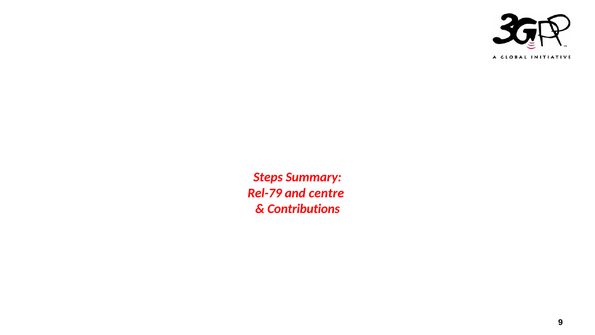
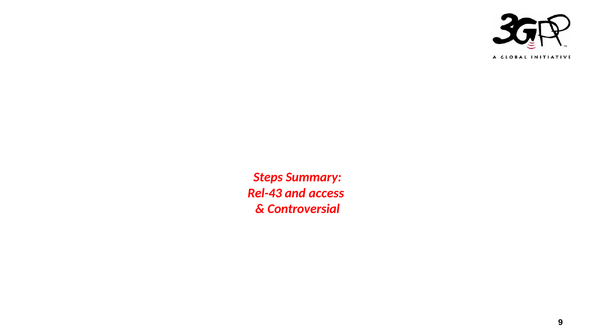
Rel-79: Rel-79 -> Rel-43
centre: centre -> access
Contributions: Contributions -> Controversial
